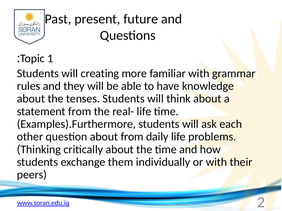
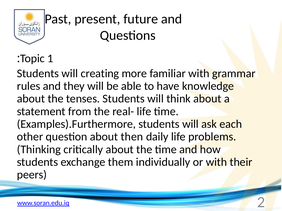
about from: from -> then
